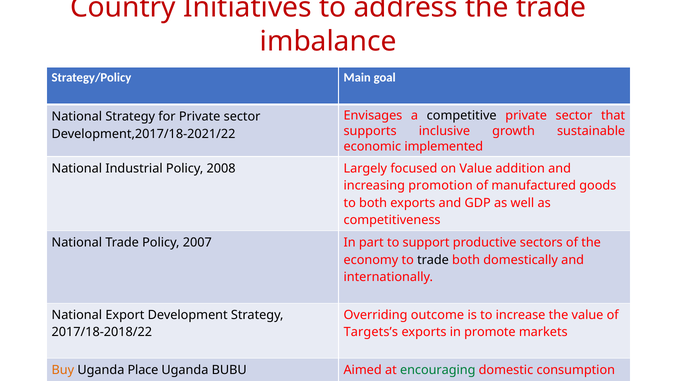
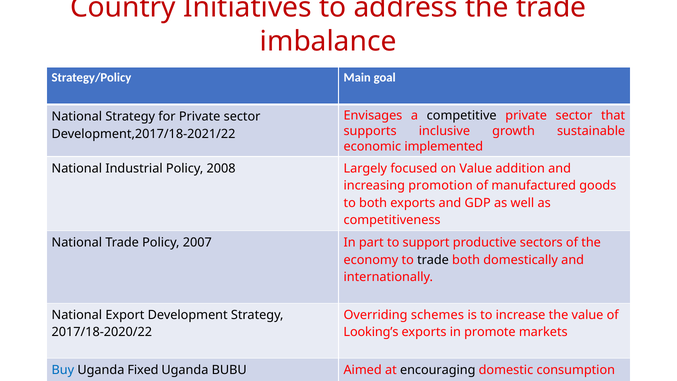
outcome: outcome -> schemes
2017/18-2018/22: 2017/18-2018/22 -> 2017/18-2020/22
Targets’s: Targets’s -> Looking’s
Buy colour: orange -> blue
Place: Place -> Fixed
encouraging colour: green -> black
